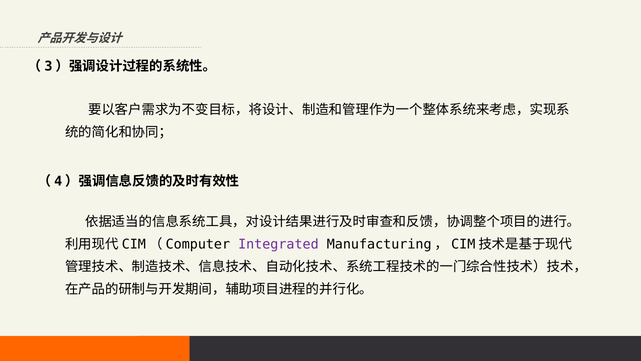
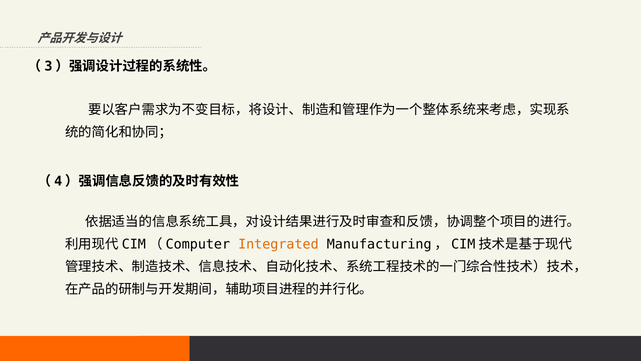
Integrated colour: purple -> orange
